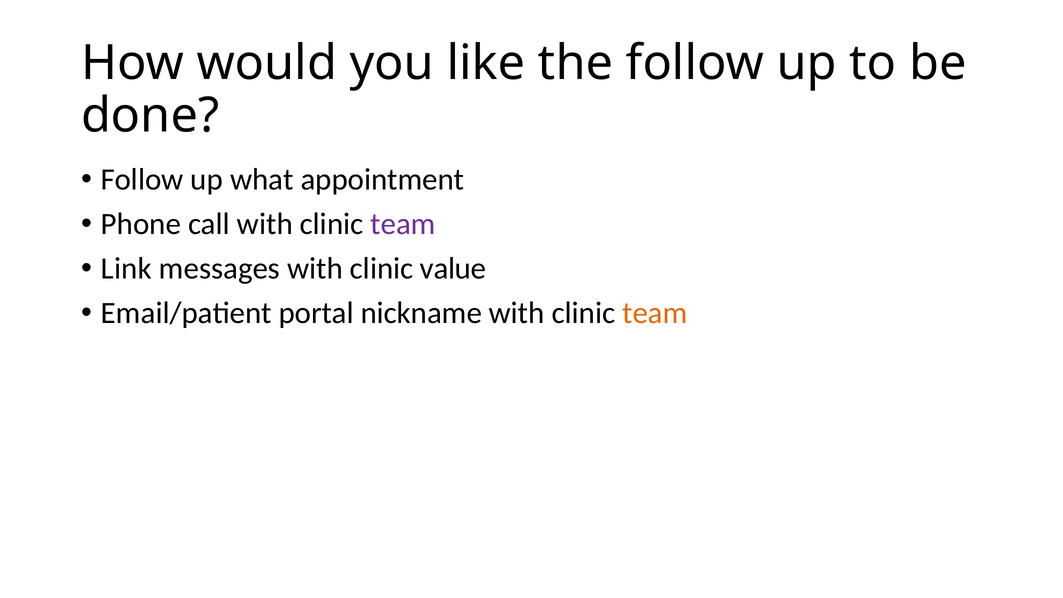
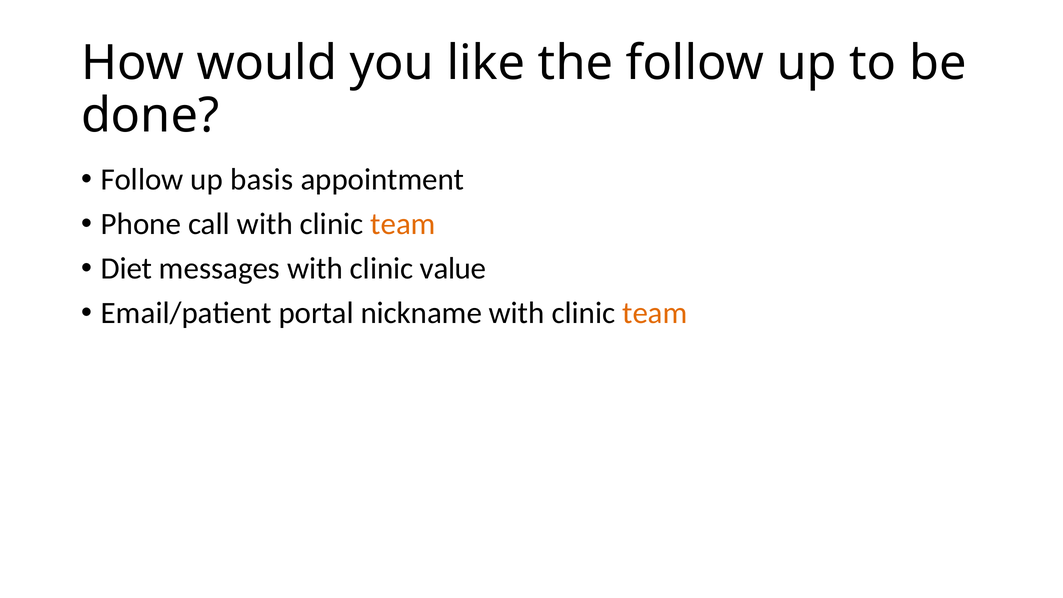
what: what -> basis
team at (403, 224) colour: purple -> orange
Link: Link -> Diet
